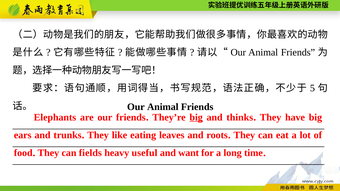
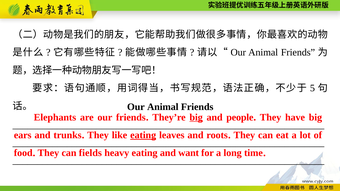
thinks: thinks -> people
eating at (143, 135) underline: none -> present
heavy useful: useful -> eating
